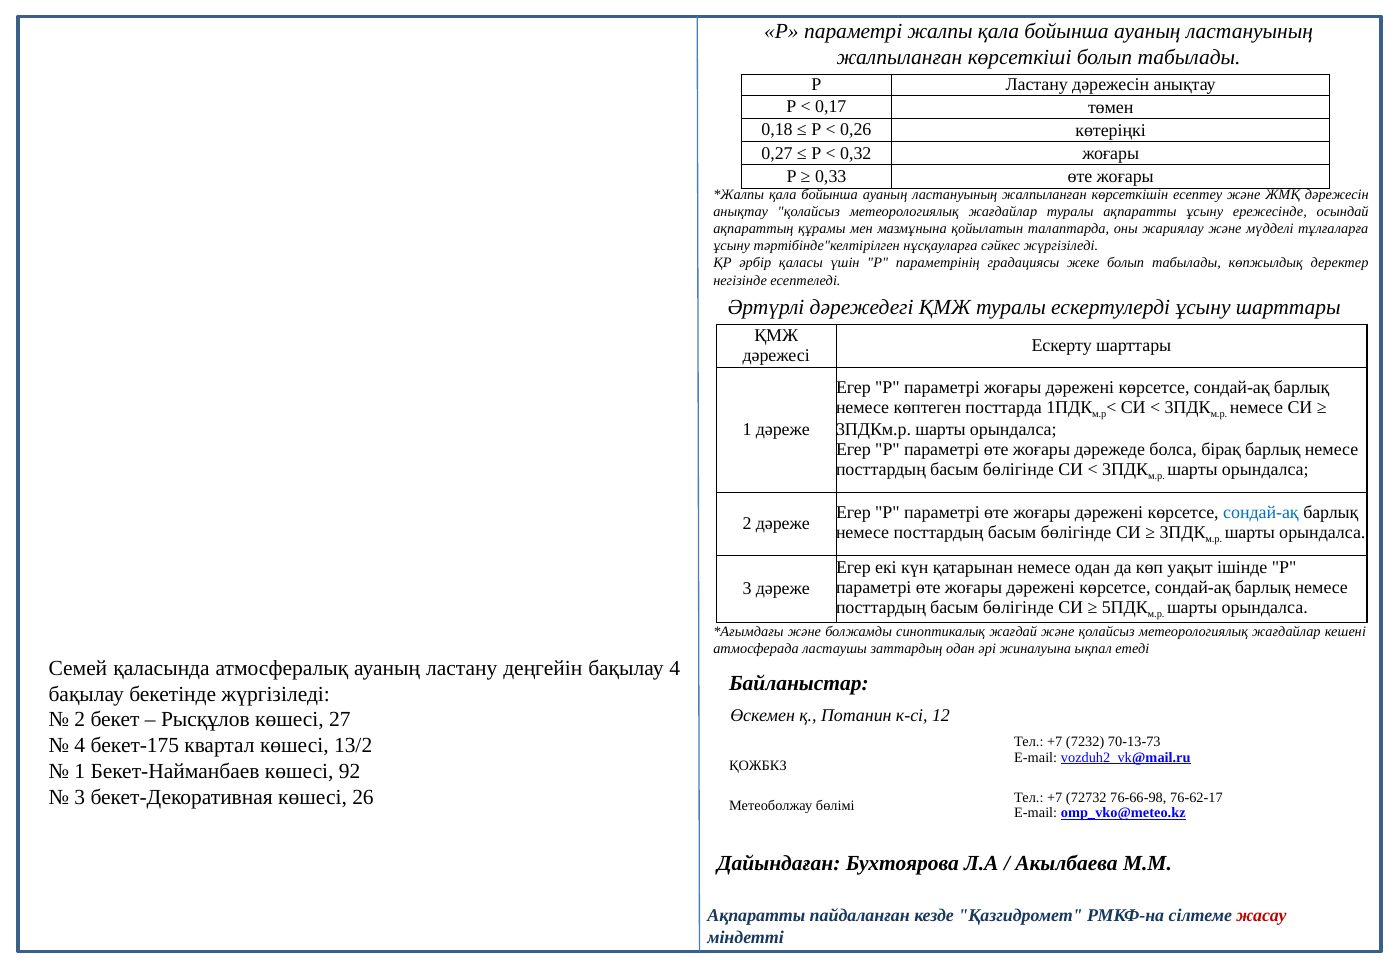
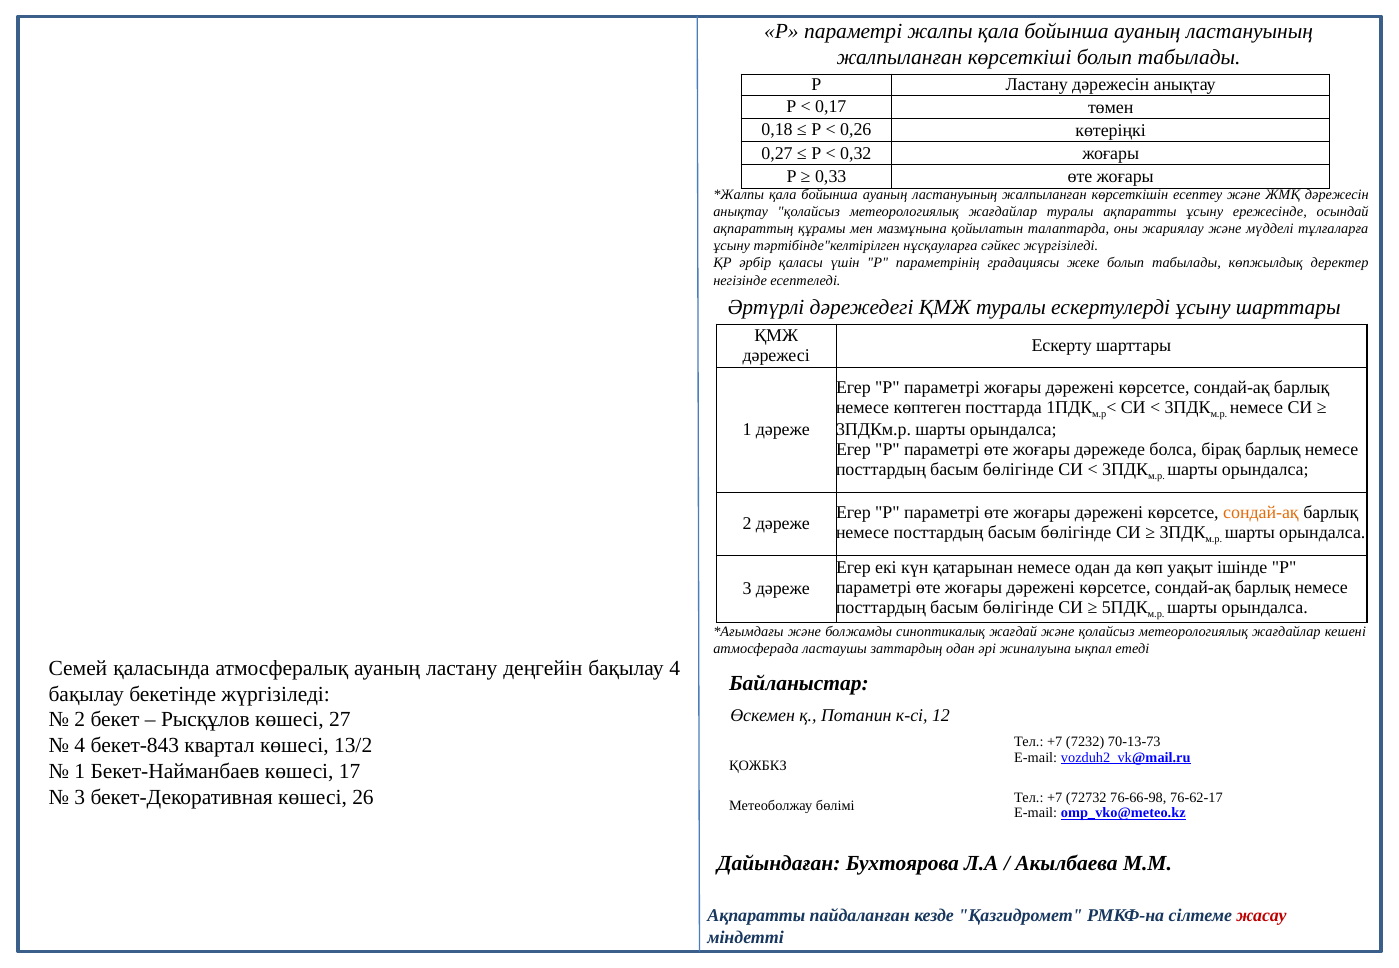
сондай-ақ at (1261, 513) colour: blue -> orange
бекет-175: бекет-175 -> бекет-843
92: 92 -> 17
